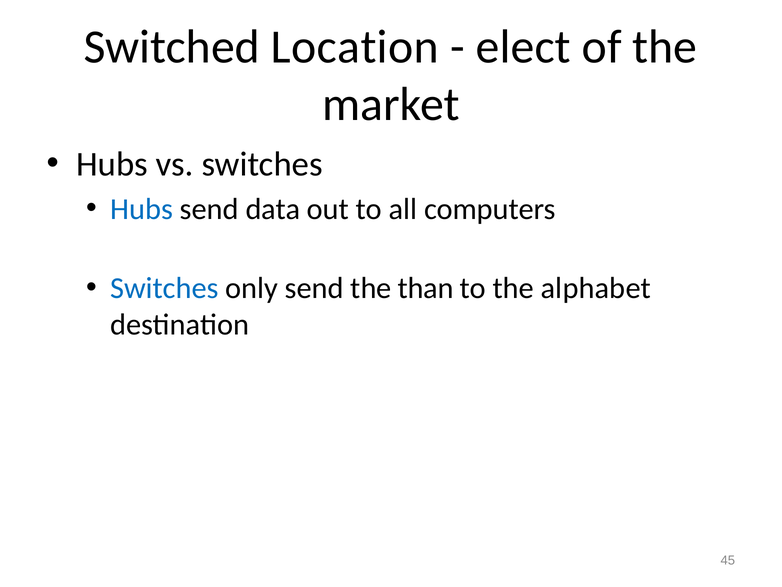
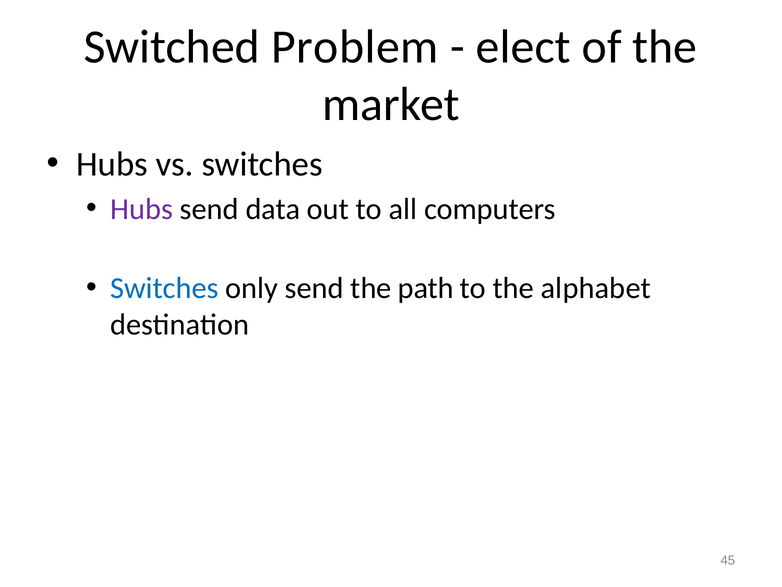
Location: Location -> Problem
Hubs at (142, 209) colour: blue -> purple
than: than -> path
